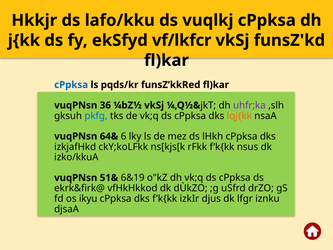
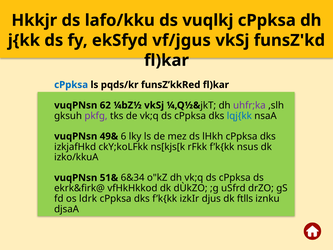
vf/lkfcr: vf/lkfcr -> vf/jgus
36: 36 -> 62
pkfg colour: blue -> purple
lqj{kk colour: orange -> blue
64&: 64& -> 49&
6&19: 6&19 -> 6&34
ikyu: ikyu -> ldrk
lfgr: lfgr -> ftlls
